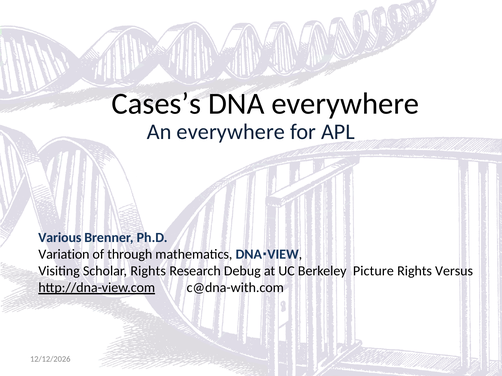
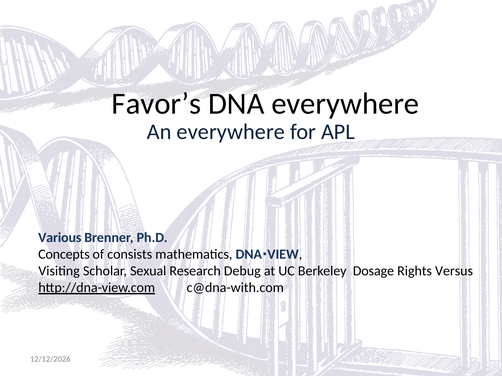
Cases’s: Cases’s -> Favor’s
Variation: Variation -> Concepts
through: through -> consists
Scholar Rights: Rights -> Sexual
Picture: Picture -> Dosage
